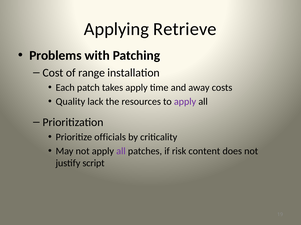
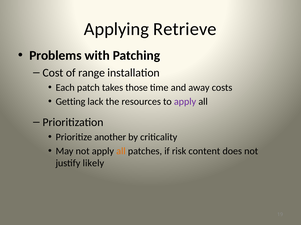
takes apply: apply -> those
Quality: Quality -> Getting
officials: officials -> another
all at (121, 152) colour: purple -> orange
script: script -> likely
